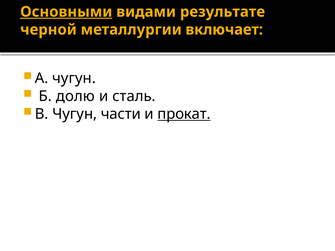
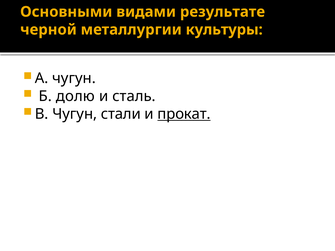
Основными underline: present -> none
включает: включает -> культуры
части: части -> стали
